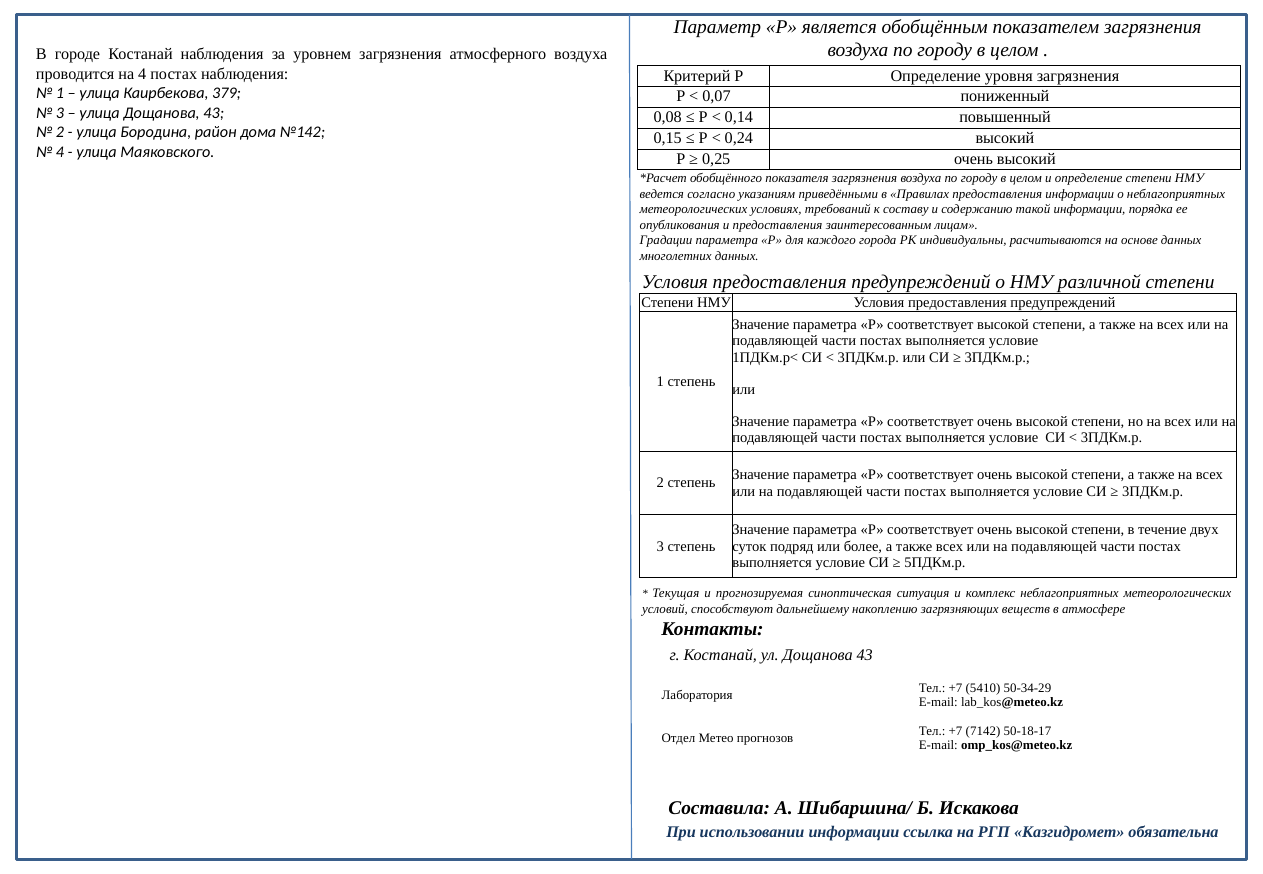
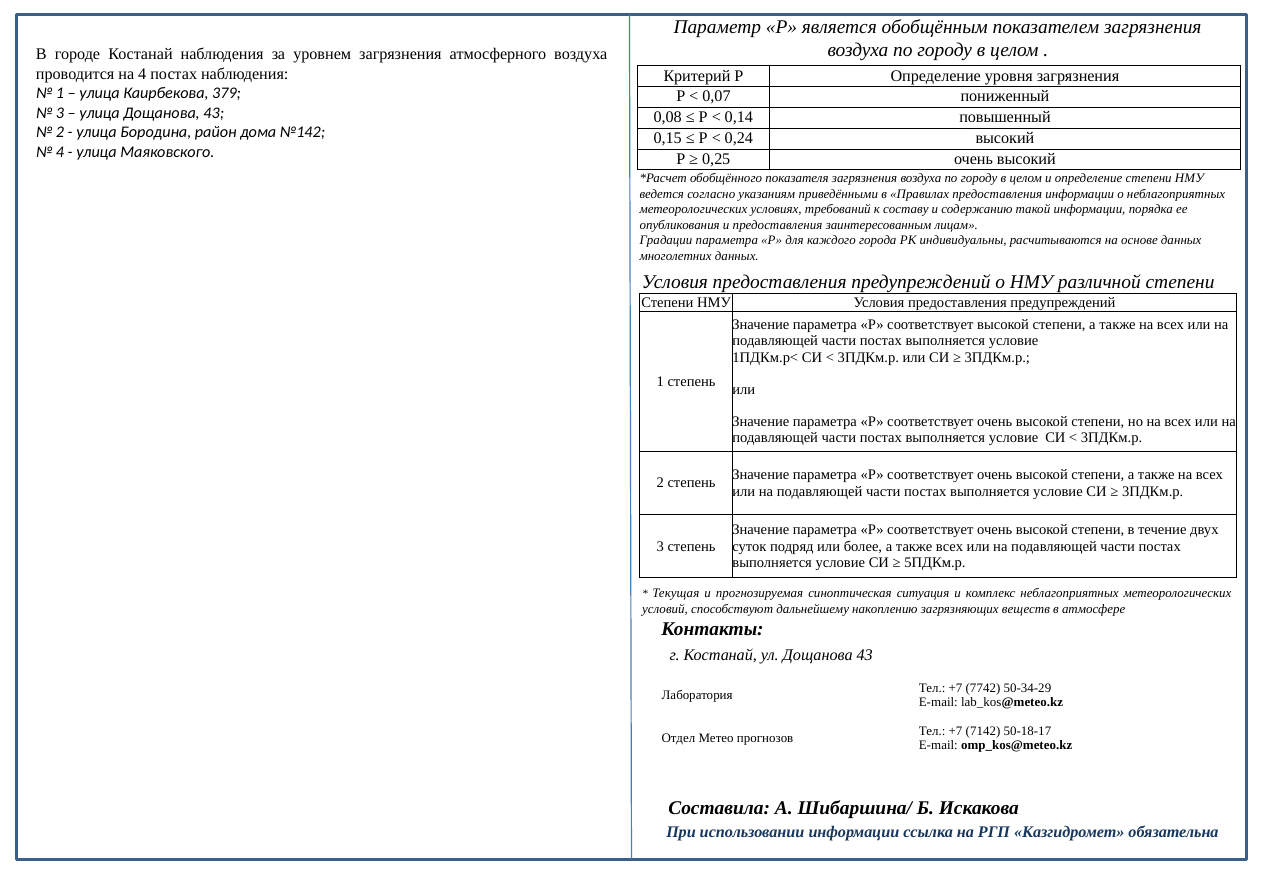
5410: 5410 -> 7742
